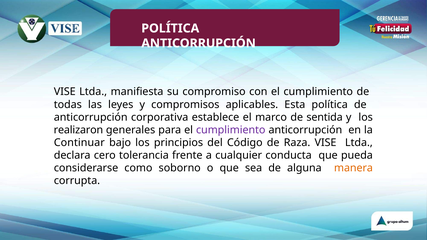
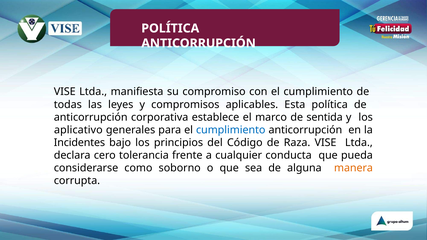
realizaron: realizaron -> aplicativo
cumplimiento at (231, 130) colour: purple -> blue
Continuar: Continuar -> Incidentes
